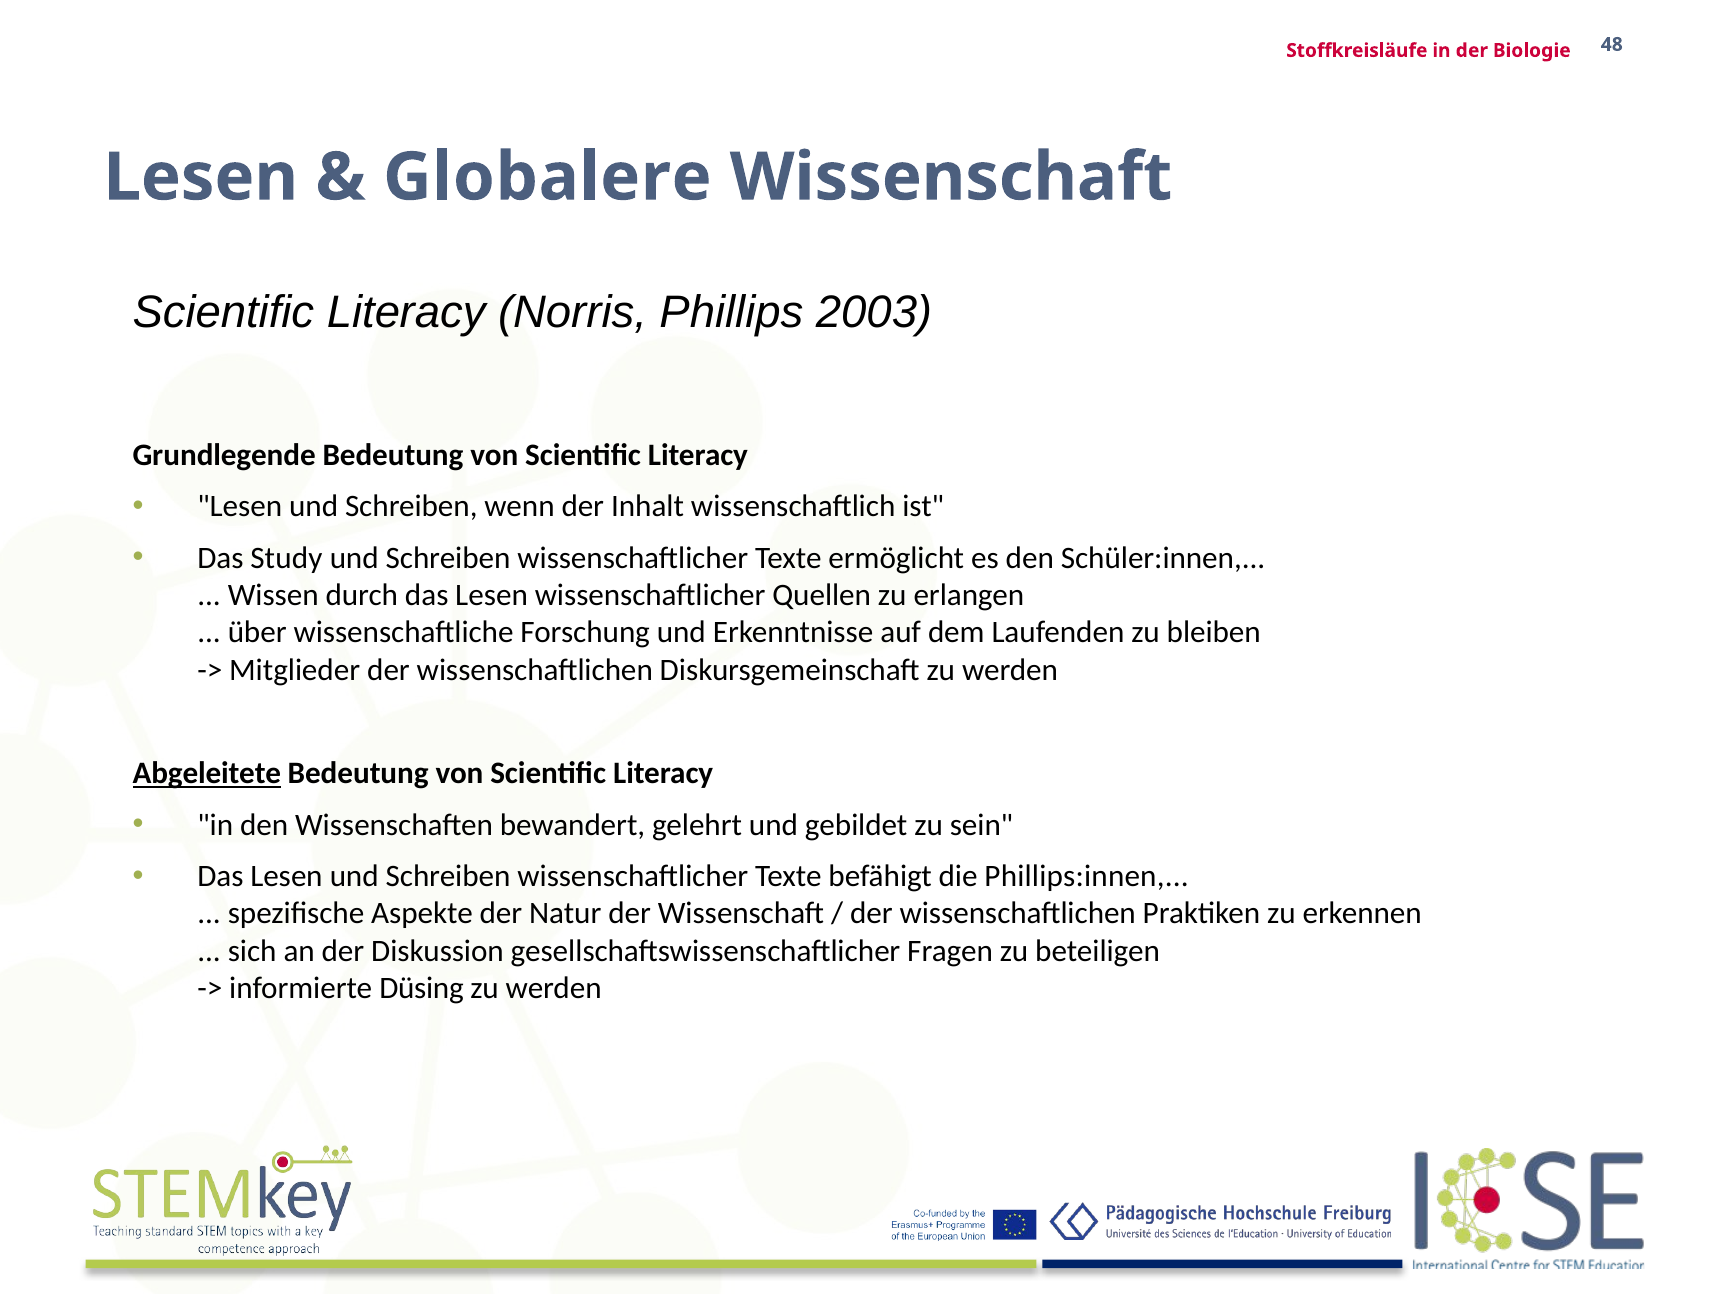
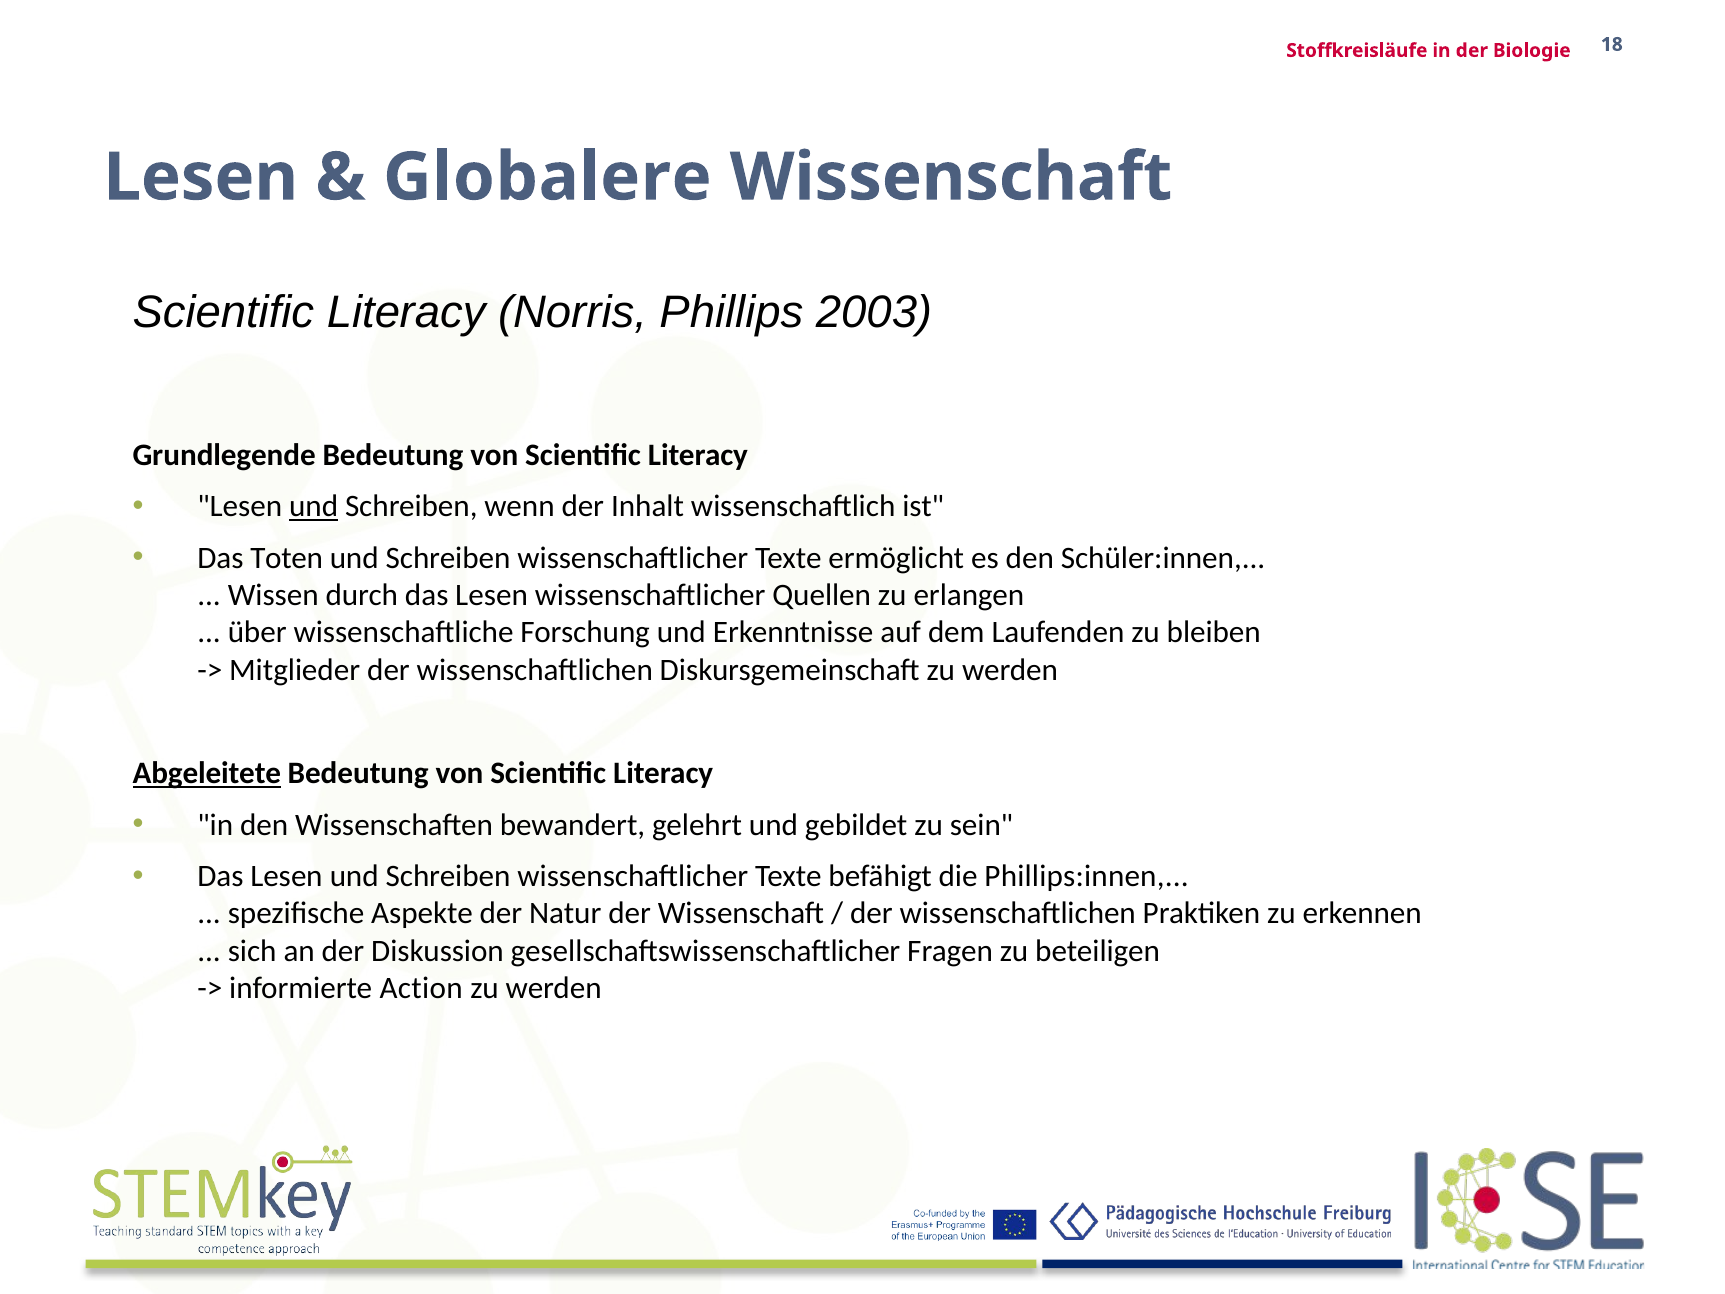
48: 48 -> 18
und at (314, 507) underline: none -> present
Study: Study -> Toten
Düsing: Düsing -> Action
